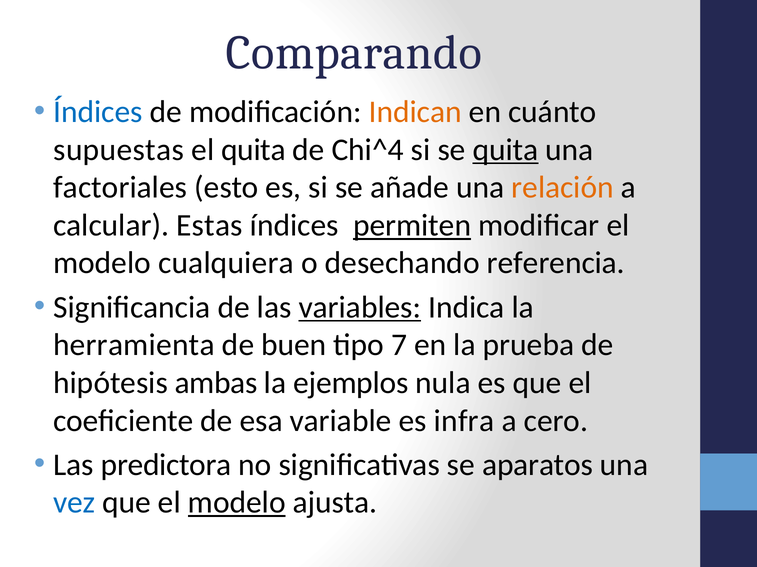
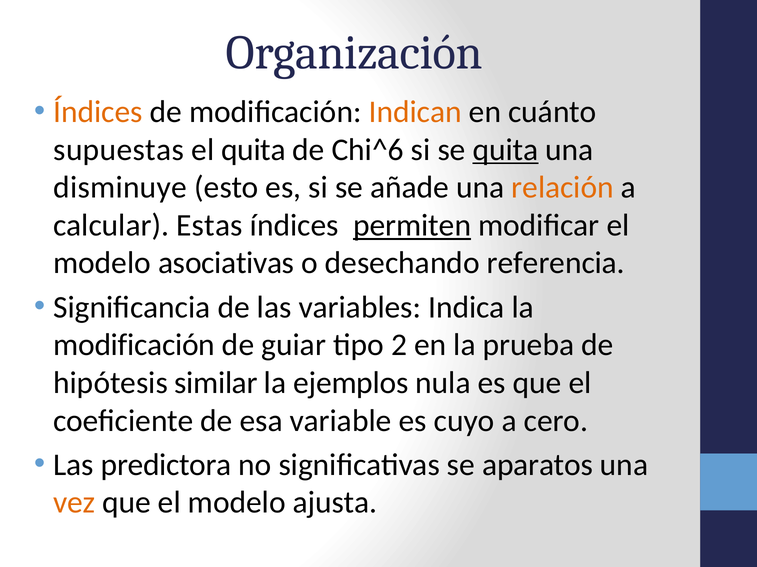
Comparando: Comparando -> Organización
Índices at (98, 112) colour: blue -> orange
Chi^4: Chi^4 -> Chi^6
factoriales: factoriales -> disminuye
cualquiera: cualquiera -> asociativas
variables underline: present -> none
herramienta at (134, 345): herramienta -> modificación
buen: buen -> guiar
7: 7 -> 2
ambas: ambas -> similar
infra: infra -> cuyo
vez colour: blue -> orange
modelo at (237, 503) underline: present -> none
